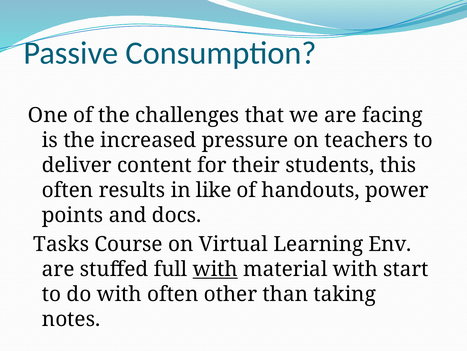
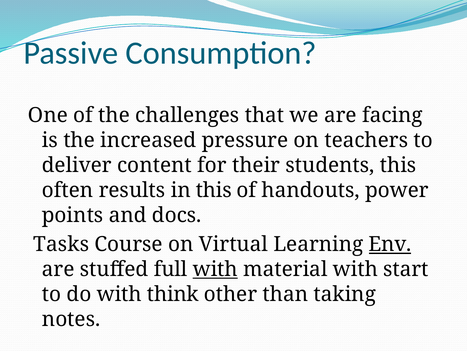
in like: like -> this
Env underline: none -> present
with often: often -> think
